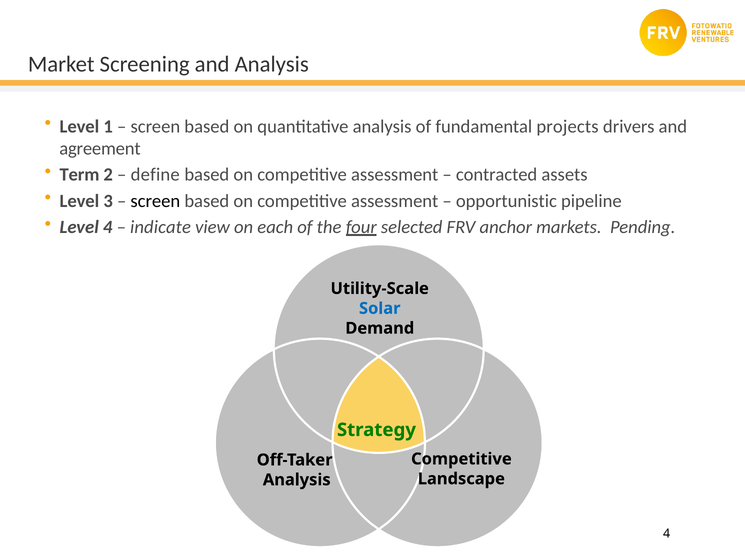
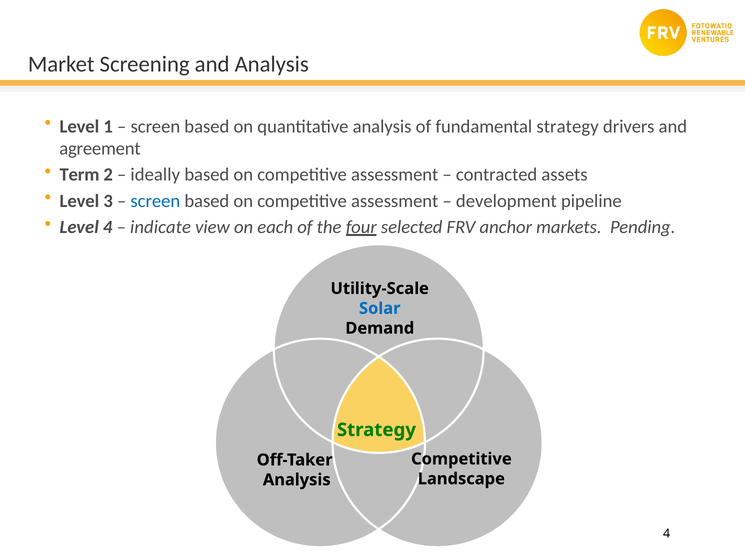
fundamental projects: projects -> strategy
define: define -> ideally
screen at (155, 201) colour: black -> blue
opportunistic: opportunistic -> development
